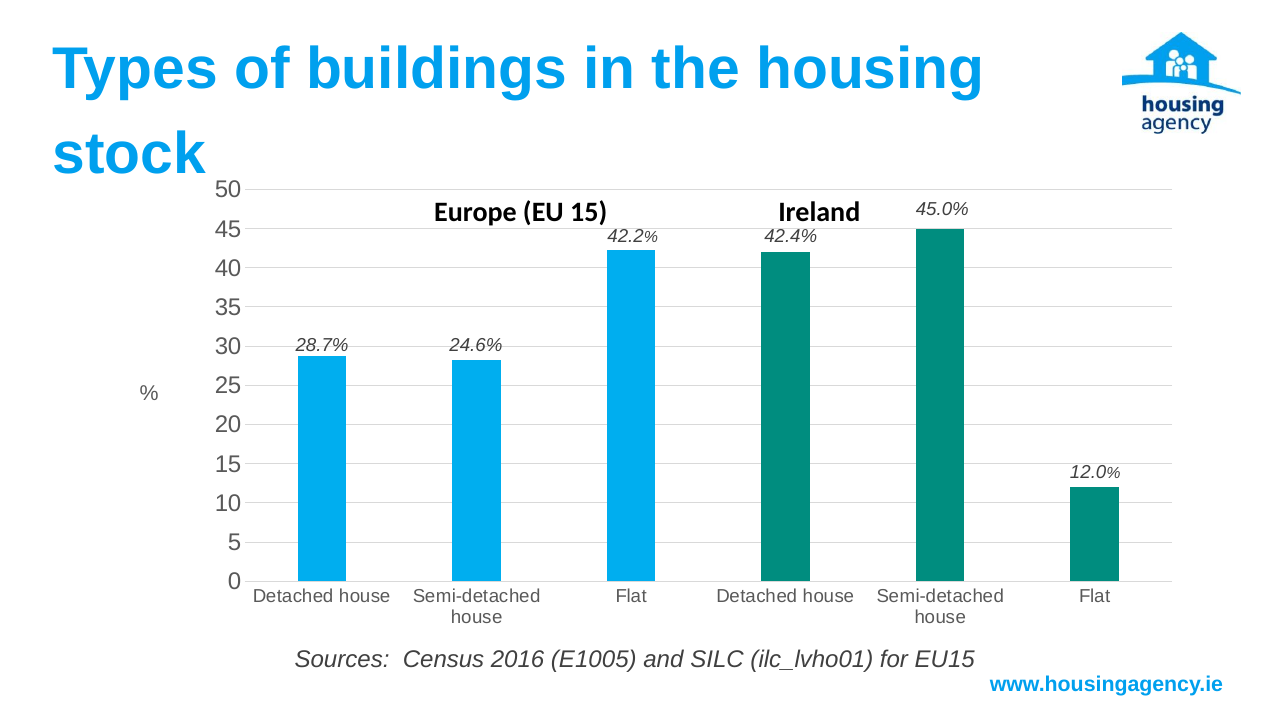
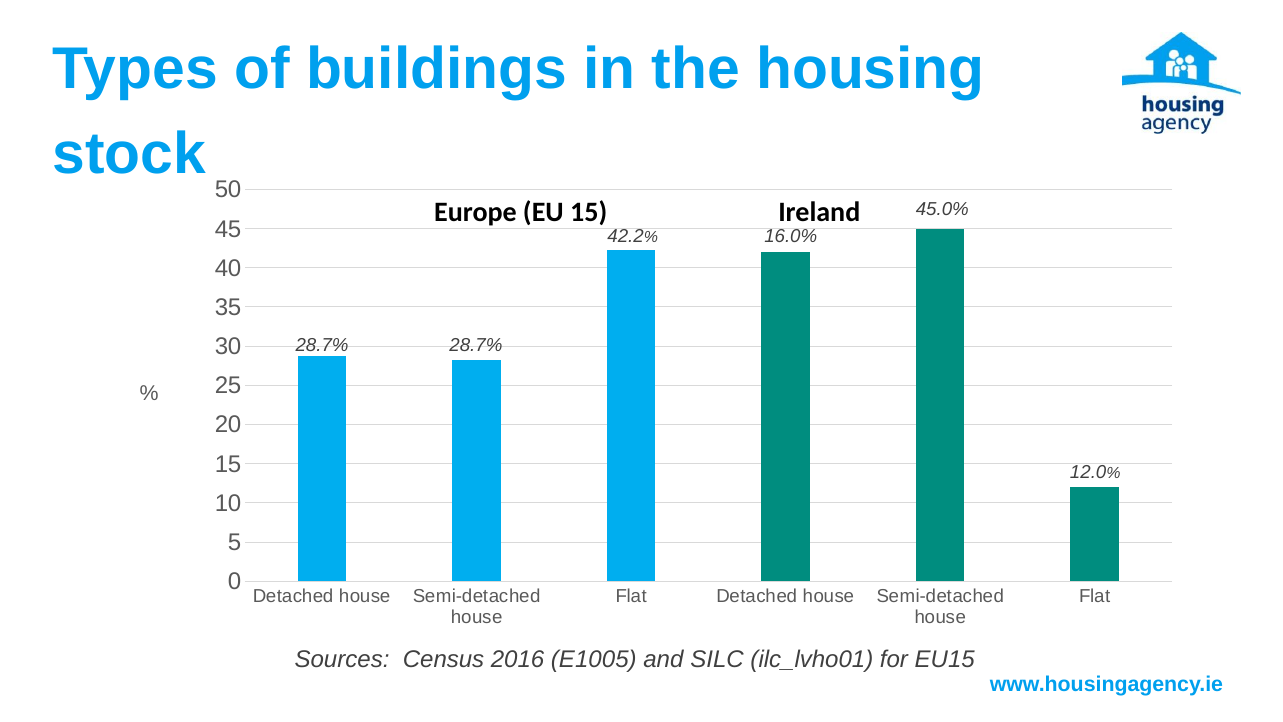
42.4%: 42.4% -> 16.0%
28.7% 24.6%: 24.6% -> 28.7%
